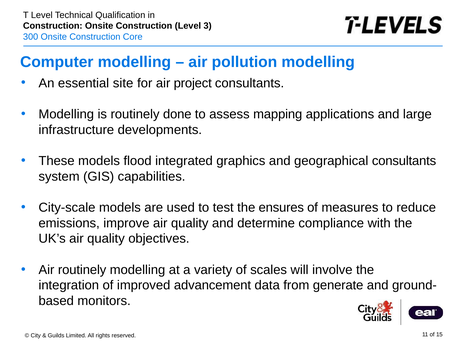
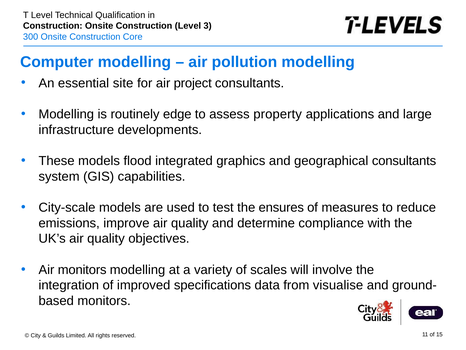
done: done -> edge
mapping: mapping -> property
Air routinely: routinely -> monitors
advancement: advancement -> specifications
generate: generate -> visualise
